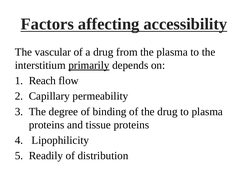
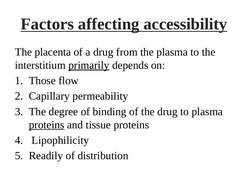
vascular: vascular -> placenta
Reach: Reach -> Those
proteins at (47, 125) underline: none -> present
